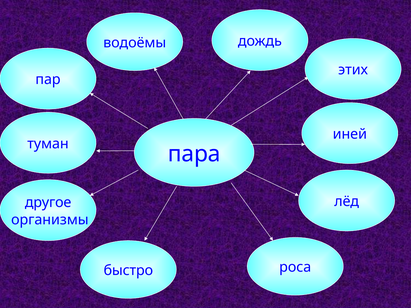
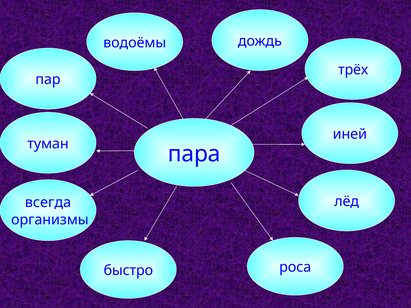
этих: этих -> трёх
другое: другое -> всегда
